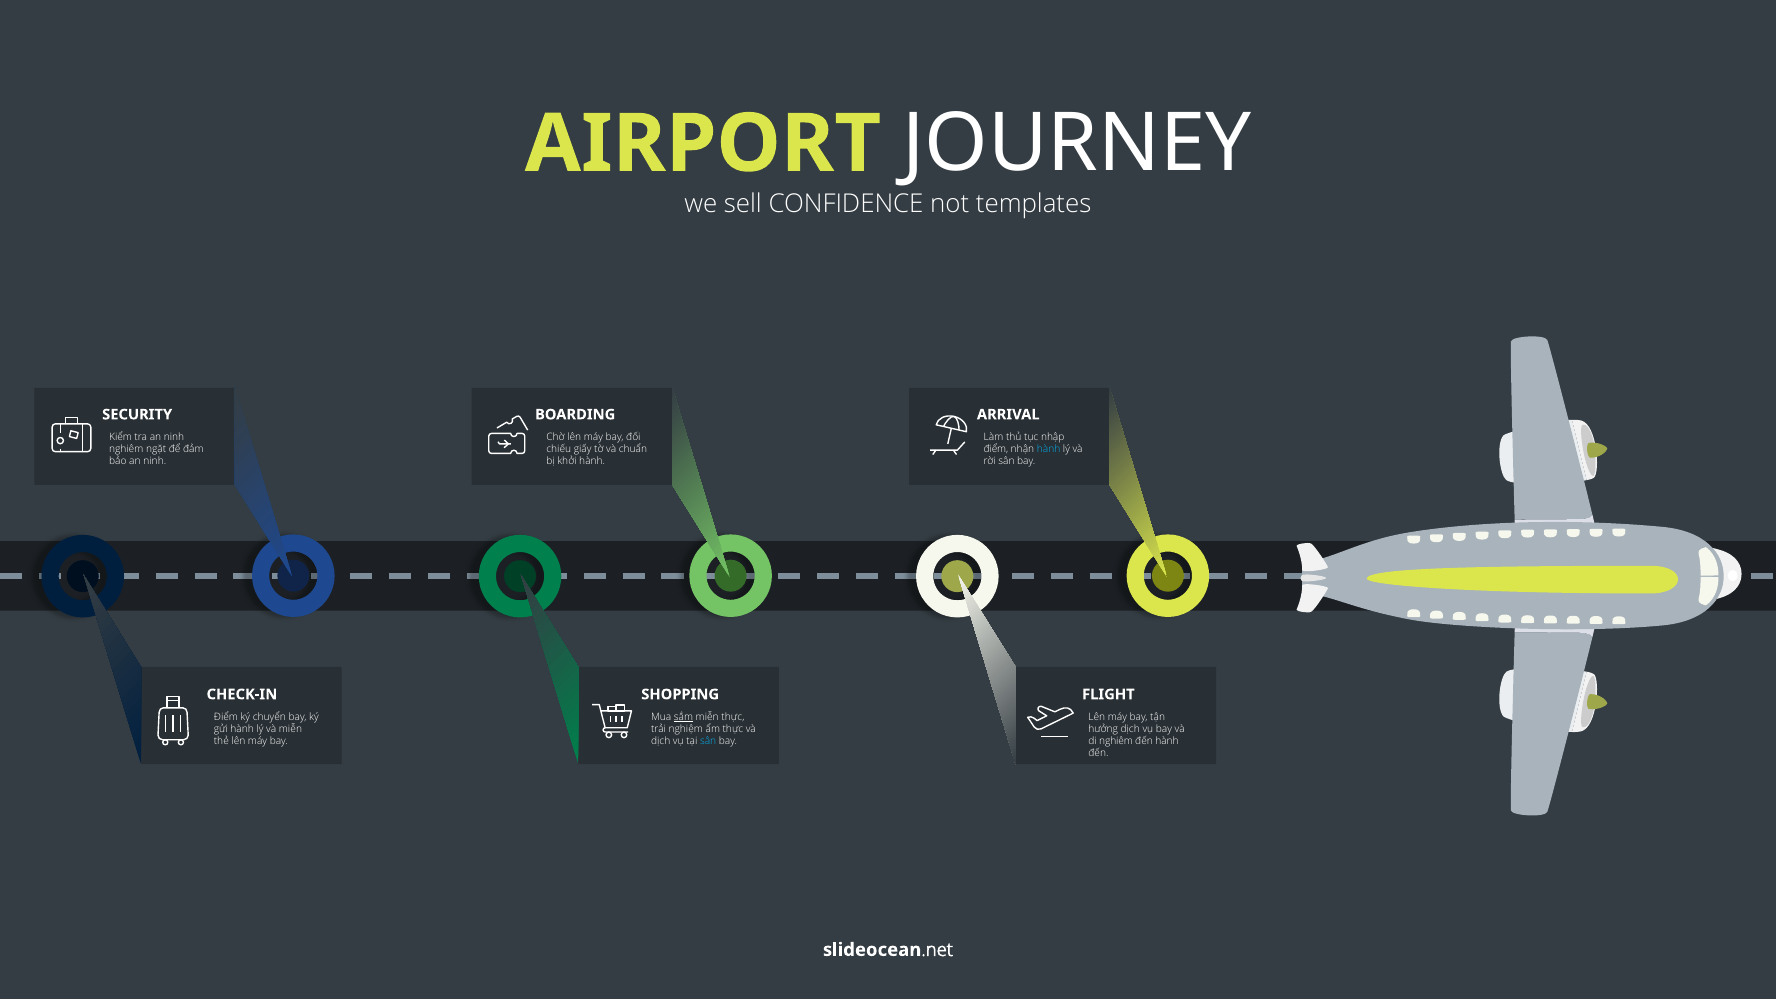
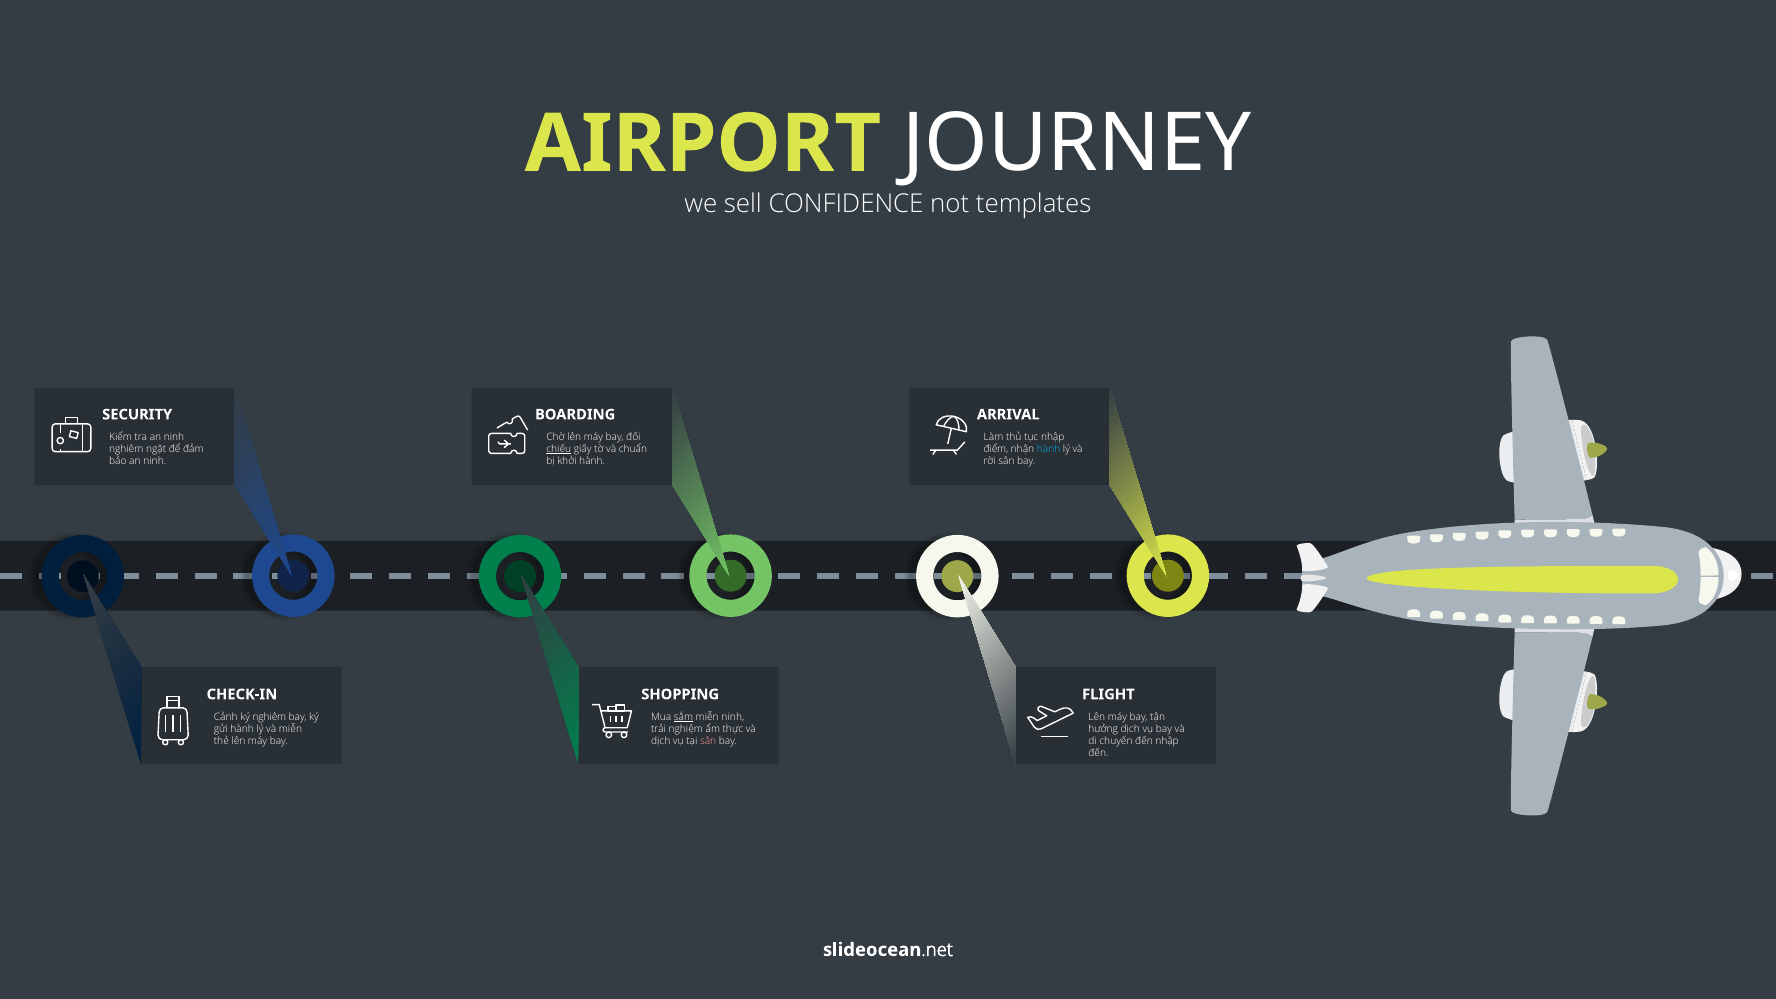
chiếu underline: none -> present
Điểm at (226, 717): Điểm -> Cảnh
ký chuyển: chuyển -> nghiêm
miễn thực: thực -> ninh
sân at (708, 741) colour: light blue -> pink
di nghiêm: nghiêm -> chuyến
đến hành: hành -> nhập
